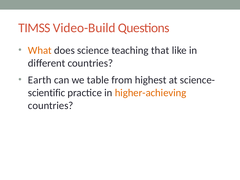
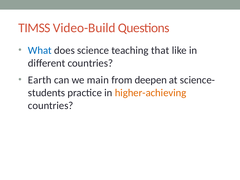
What colour: orange -> blue
table: table -> main
highest: highest -> deepen
scientific: scientific -> students
